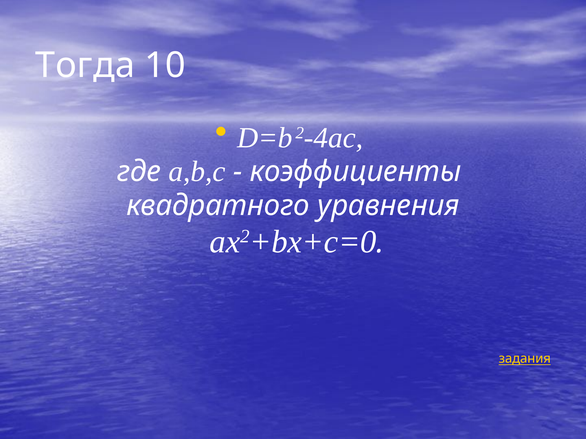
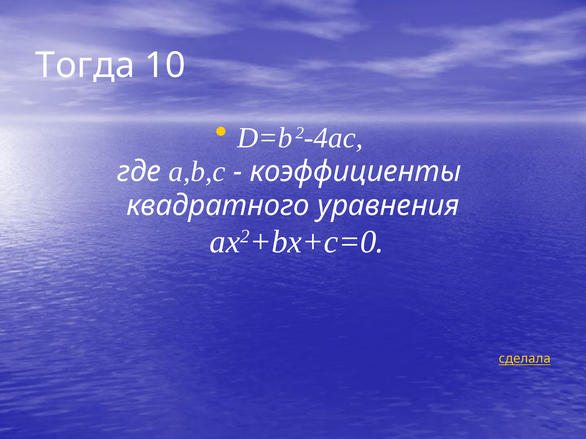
задания: задания -> сделала
